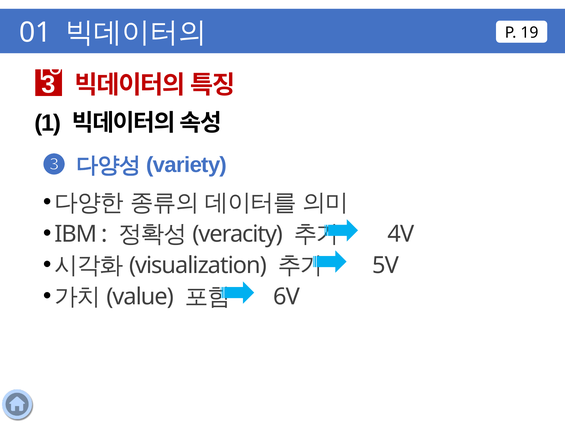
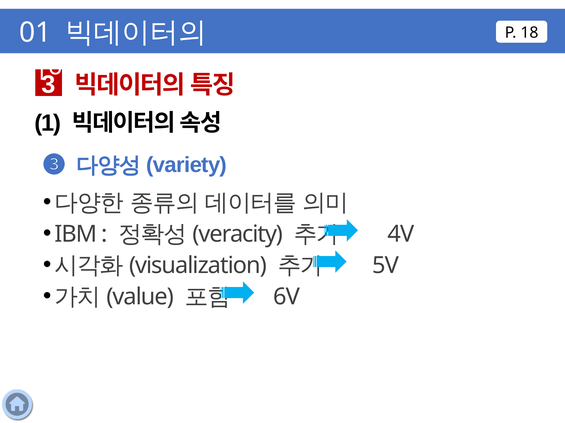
19: 19 -> 18
